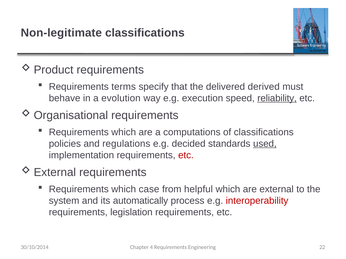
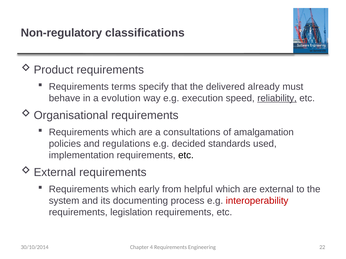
Non-legitimate: Non-legitimate -> Non-regulatory
derived: derived -> already
computations: computations -> consultations
of classifications: classifications -> amalgamation
used underline: present -> none
etc at (186, 155) colour: red -> black
case: case -> early
automatically: automatically -> documenting
